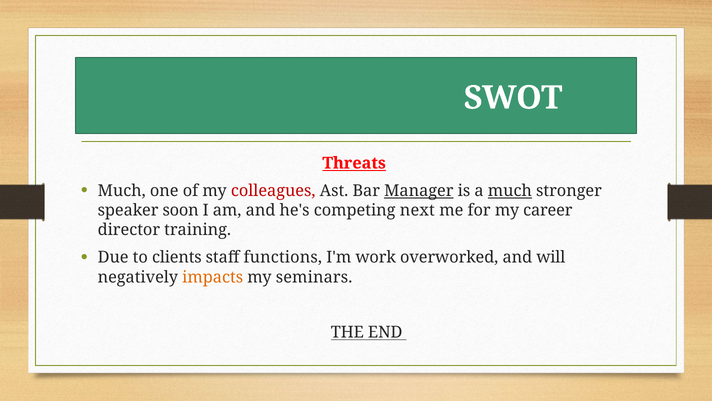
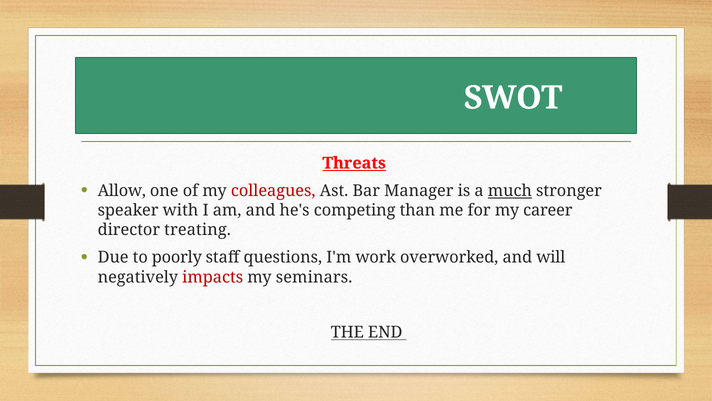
Much at (122, 191): Much -> Allow
Manager underline: present -> none
soon: soon -> with
next: next -> than
training: training -> treating
clients: clients -> poorly
functions: functions -> questions
impacts colour: orange -> red
